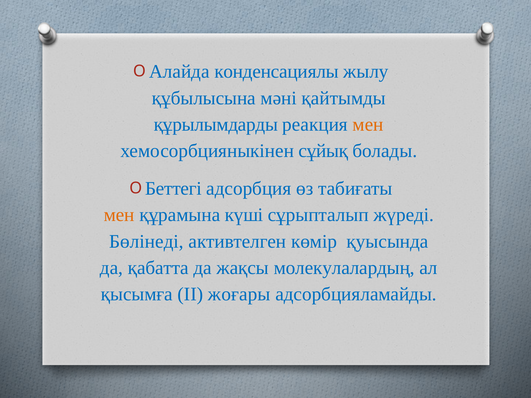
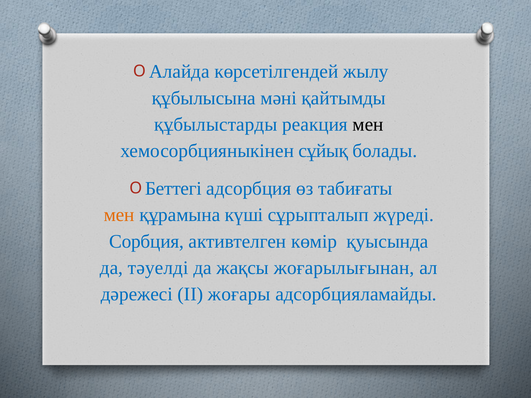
конденсациялы: конденсациялы -> көрсетілгендей
құрылымдарды: құрылымдарды -> құбылыстарды
мен at (368, 125) colour: orange -> black
Бөлінеді: Бөлінеді -> Сорбция
қабатта: қабатта -> тәуелді
молекулалардың: молекулалардың -> жоғарылығынан
қысымға: қысымға -> дәрежесі
